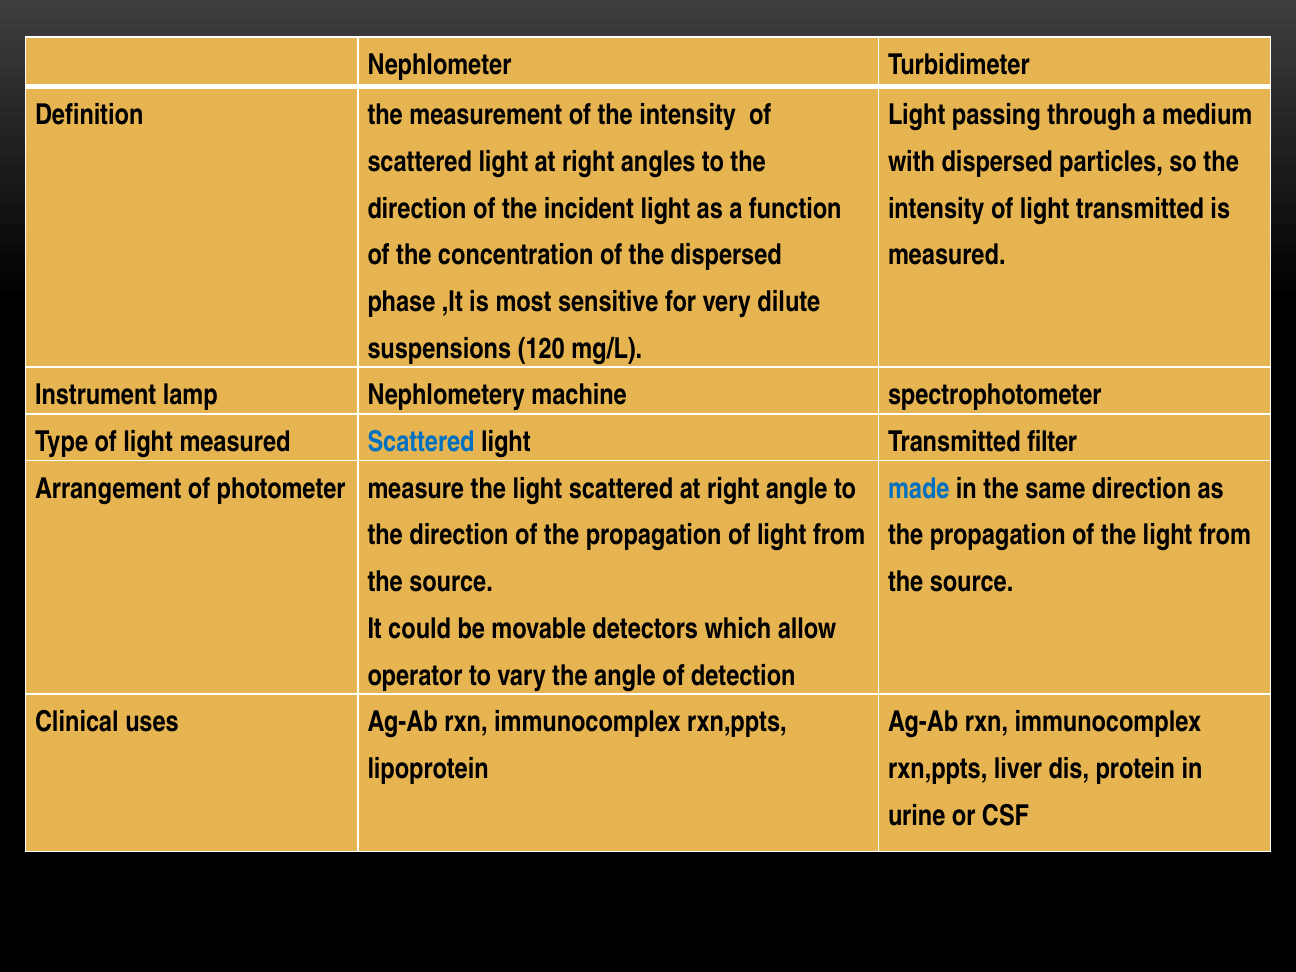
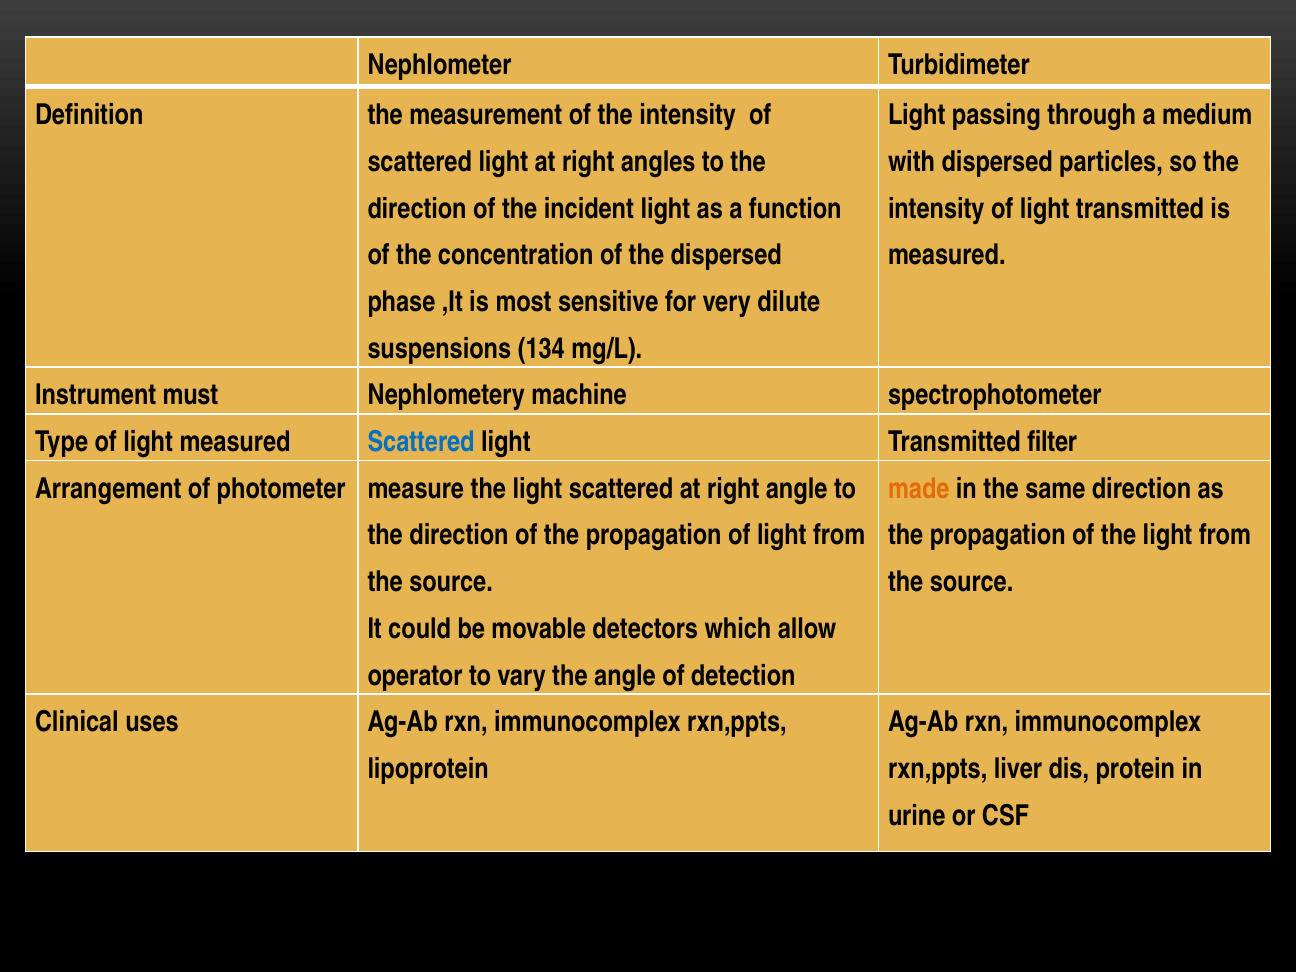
120: 120 -> 134
lamp: lamp -> must
made colour: blue -> orange
